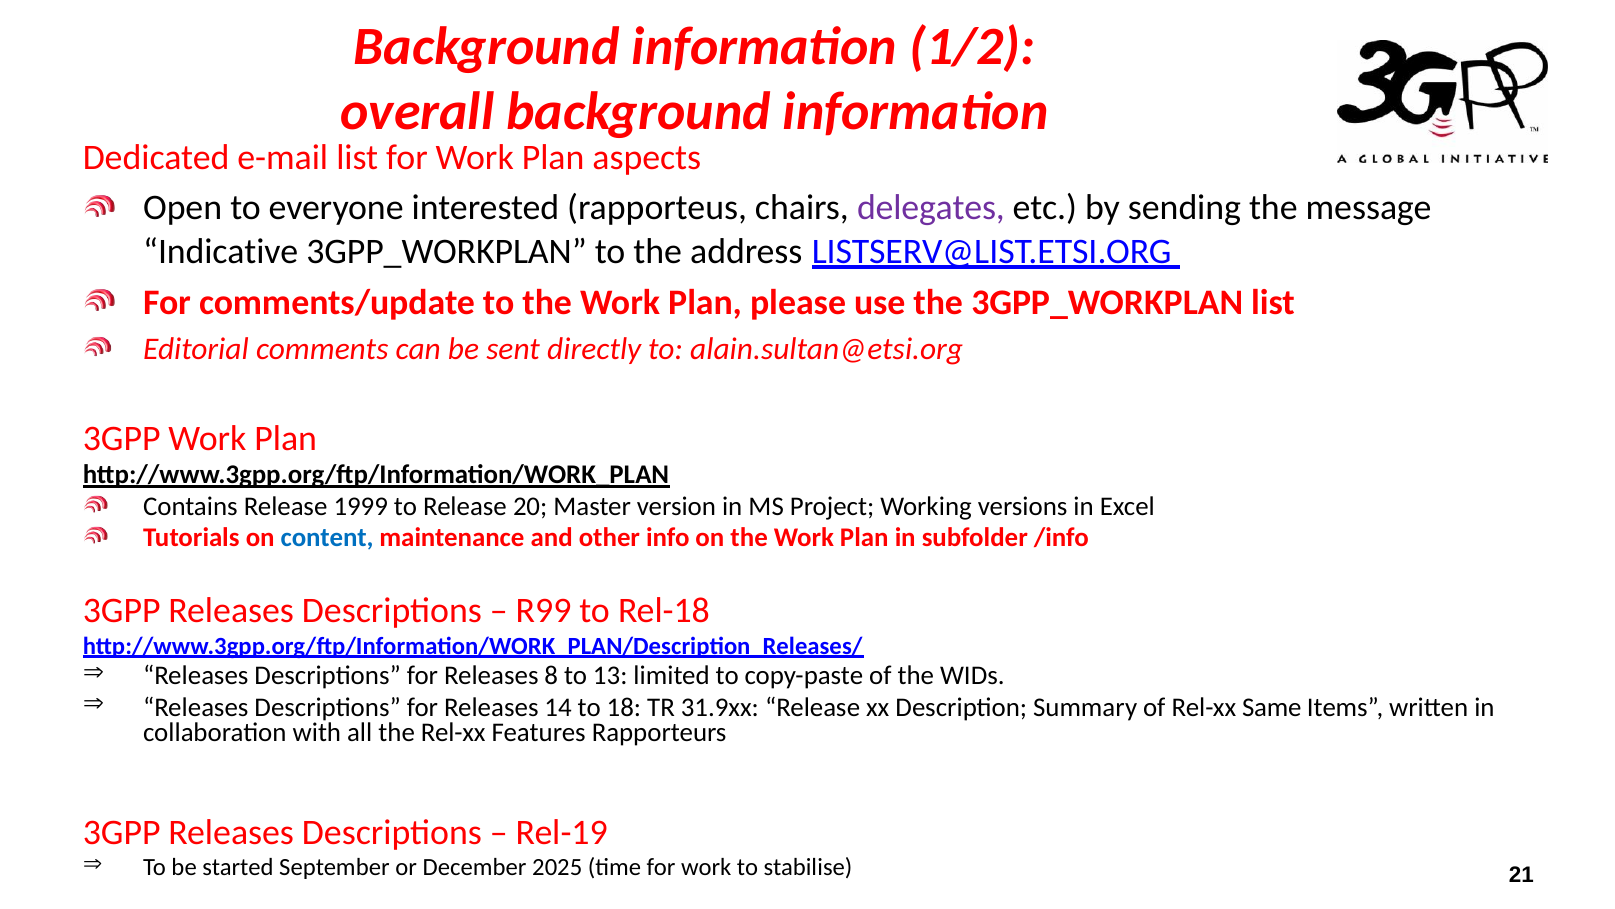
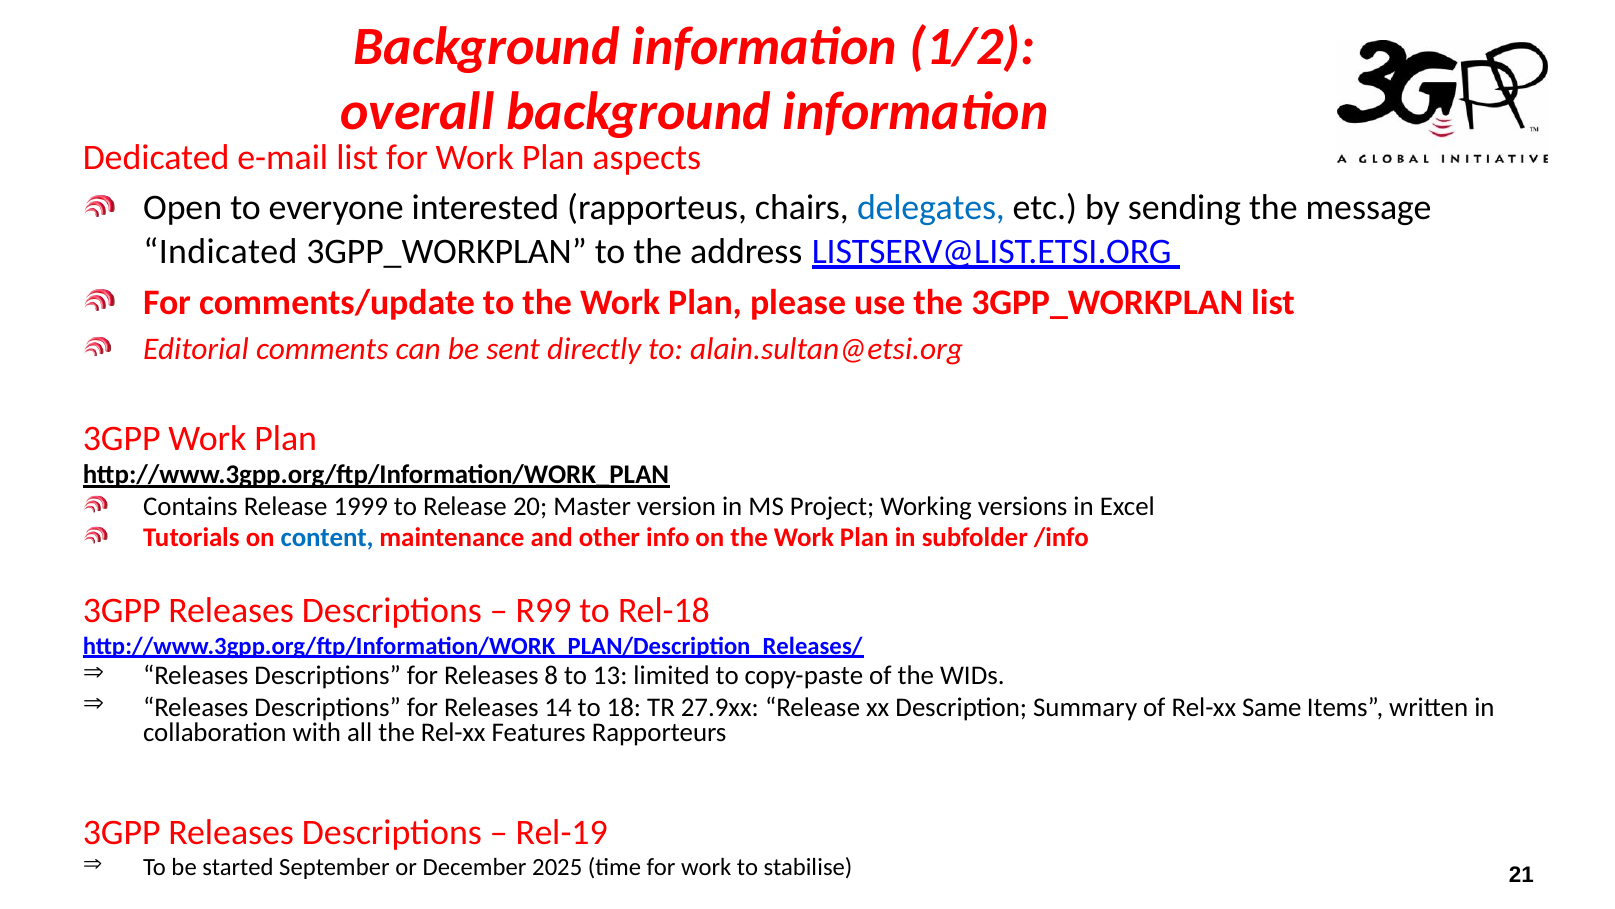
delegates colour: purple -> blue
Indicative: Indicative -> Indicated
31.9xx: 31.9xx -> 27.9xx
